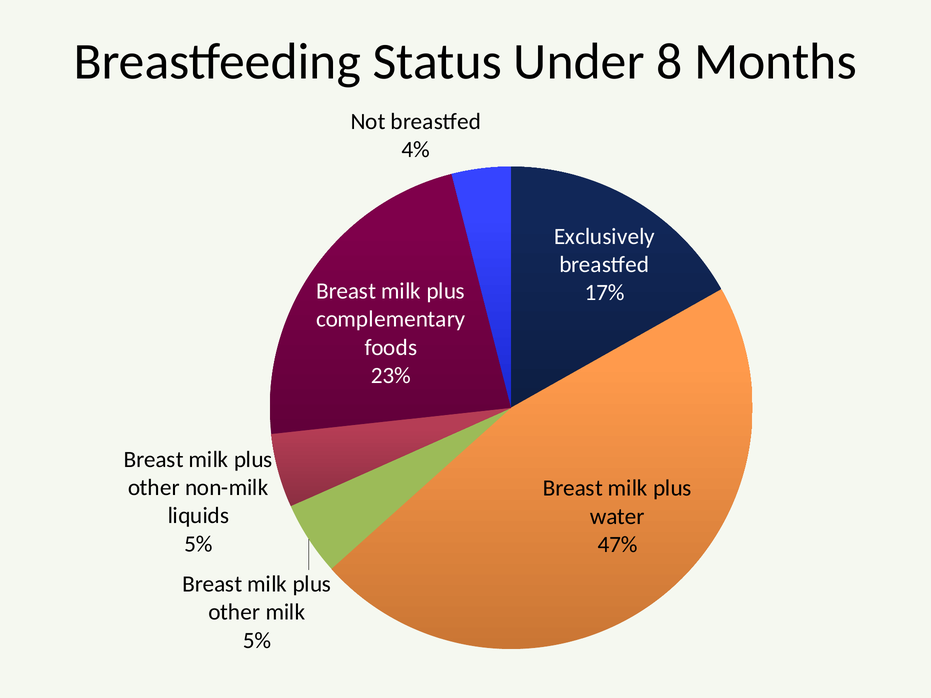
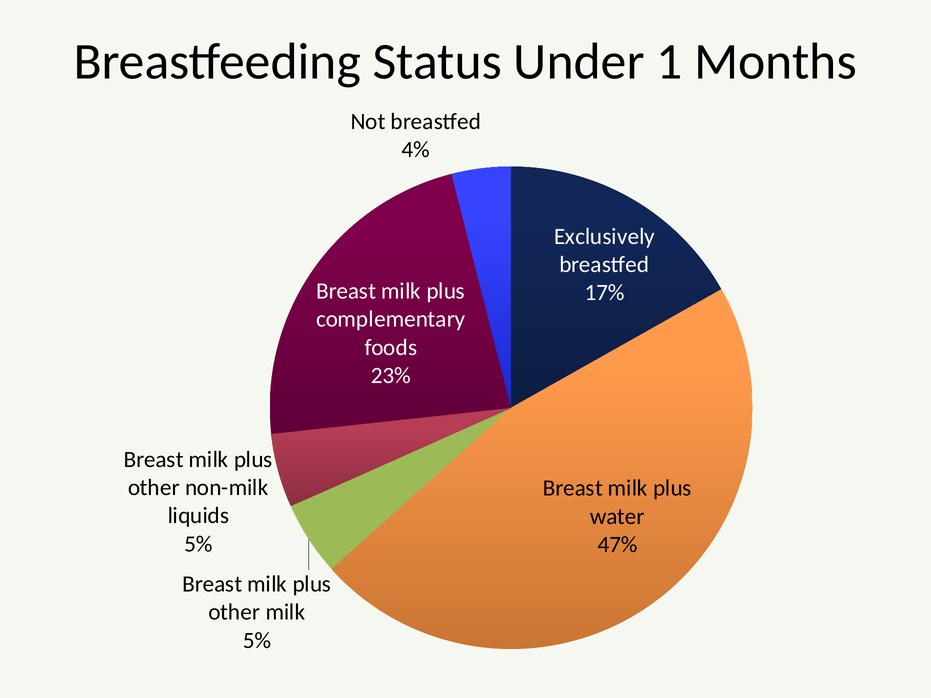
8: 8 -> 1
